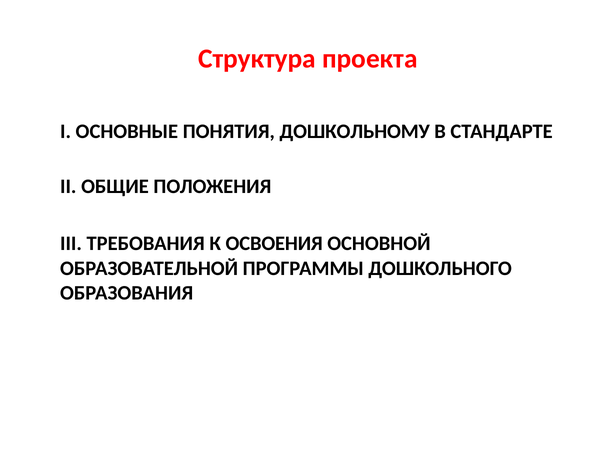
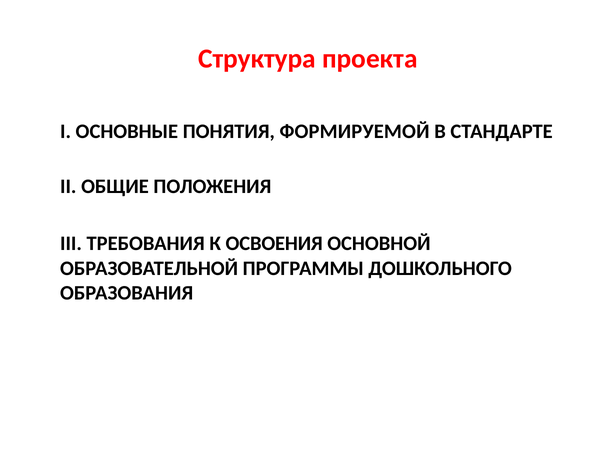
ДОШКОЛЬНОМУ: ДОШКОЛЬНОМУ -> ФОРМИРУЕМОЙ
